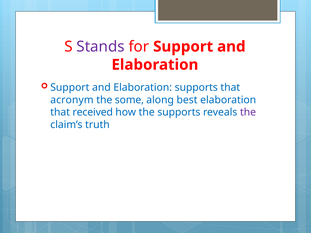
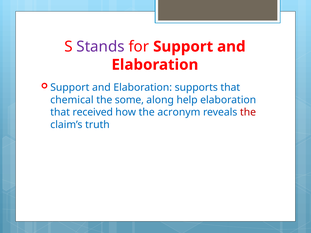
acronym: acronym -> chemical
best: best -> help
the supports: supports -> acronym
the at (248, 112) colour: purple -> red
